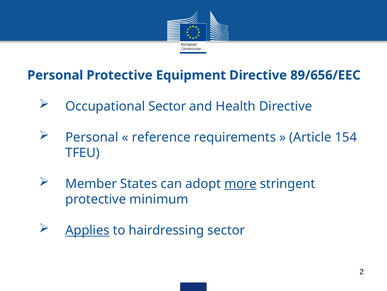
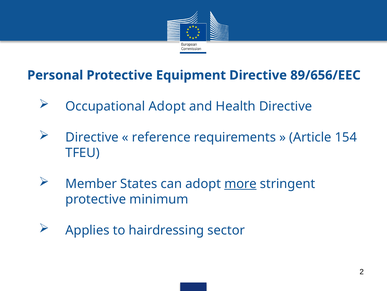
Occupational Sector: Sector -> Adopt
Personal at (92, 137): Personal -> Directive
Applies underline: present -> none
